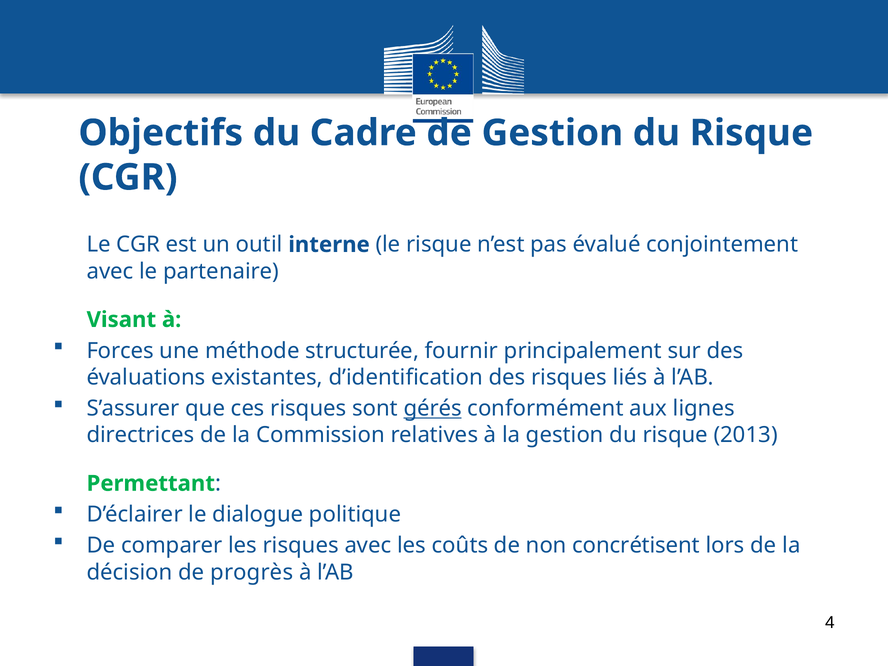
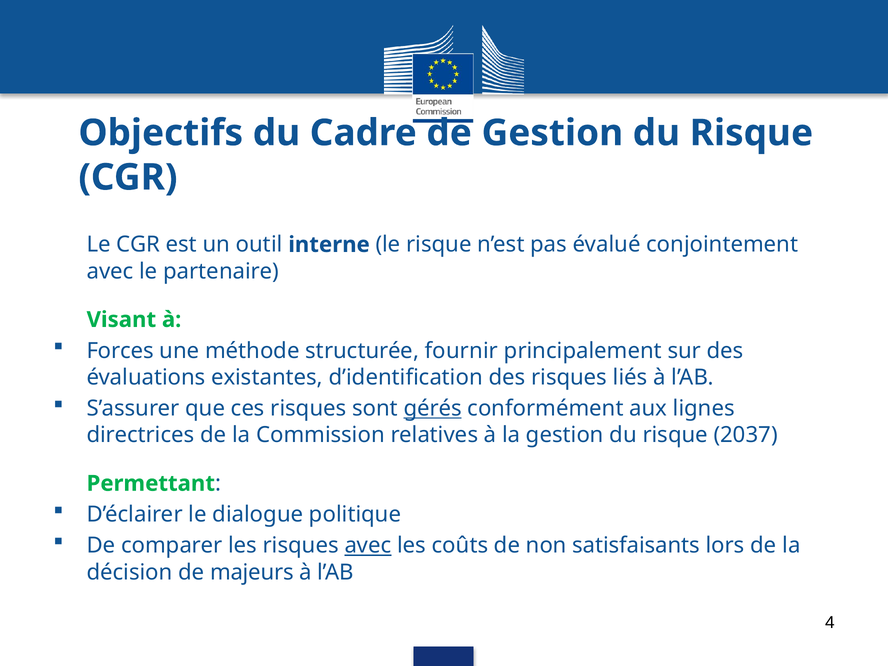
2013: 2013 -> 2037
avec at (368, 546) underline: none -> present
concrétisent: concrétisent -> satisfaisants
progrès: progrès -> majeurs
